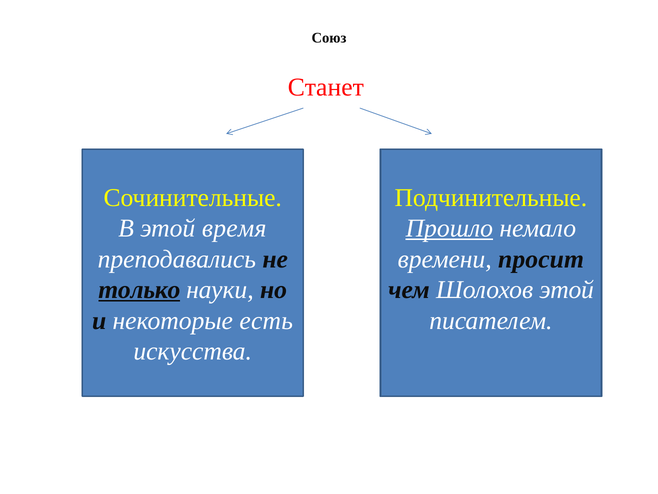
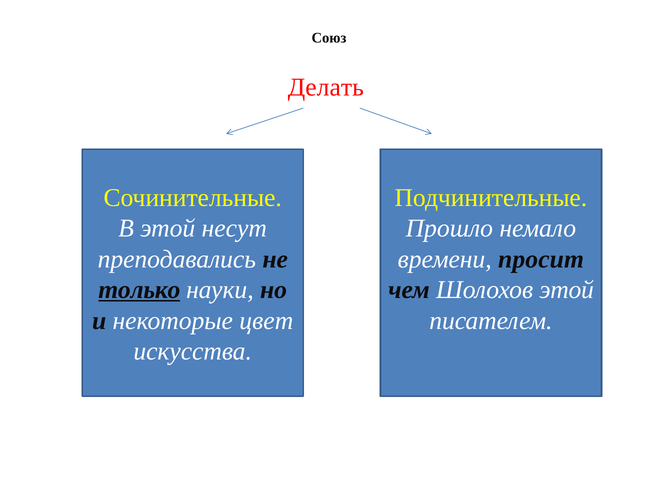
Станет: Станет -> Делать
время: время -> несут
Прошло underline: present -> none
есть: есть -> цвет
